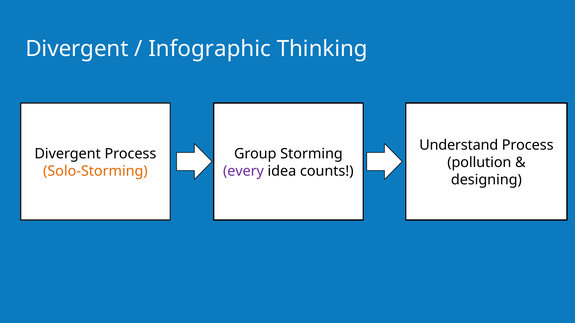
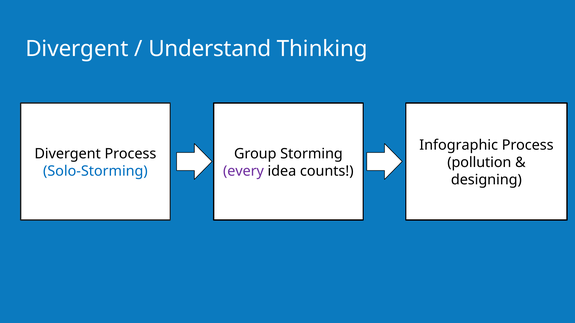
Infographic: Infographic -> Understand
Understand: Understand -> Infographic
Solo-Storming colour: orange -> blue
